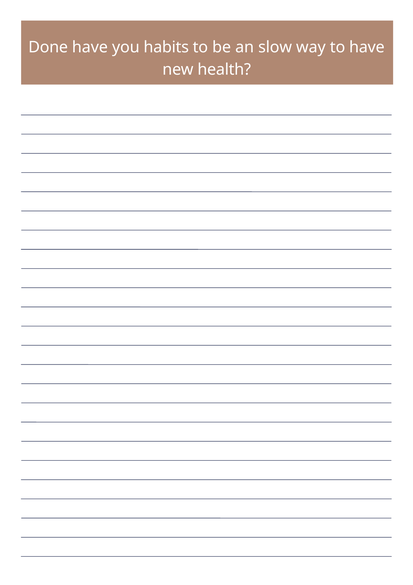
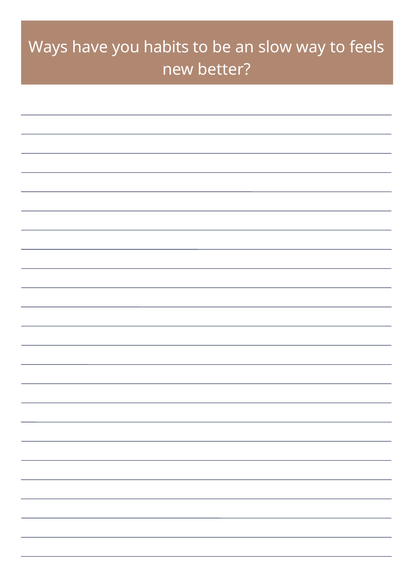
Done: Done -> Ways
to have: have -> feels
health: health -> better
